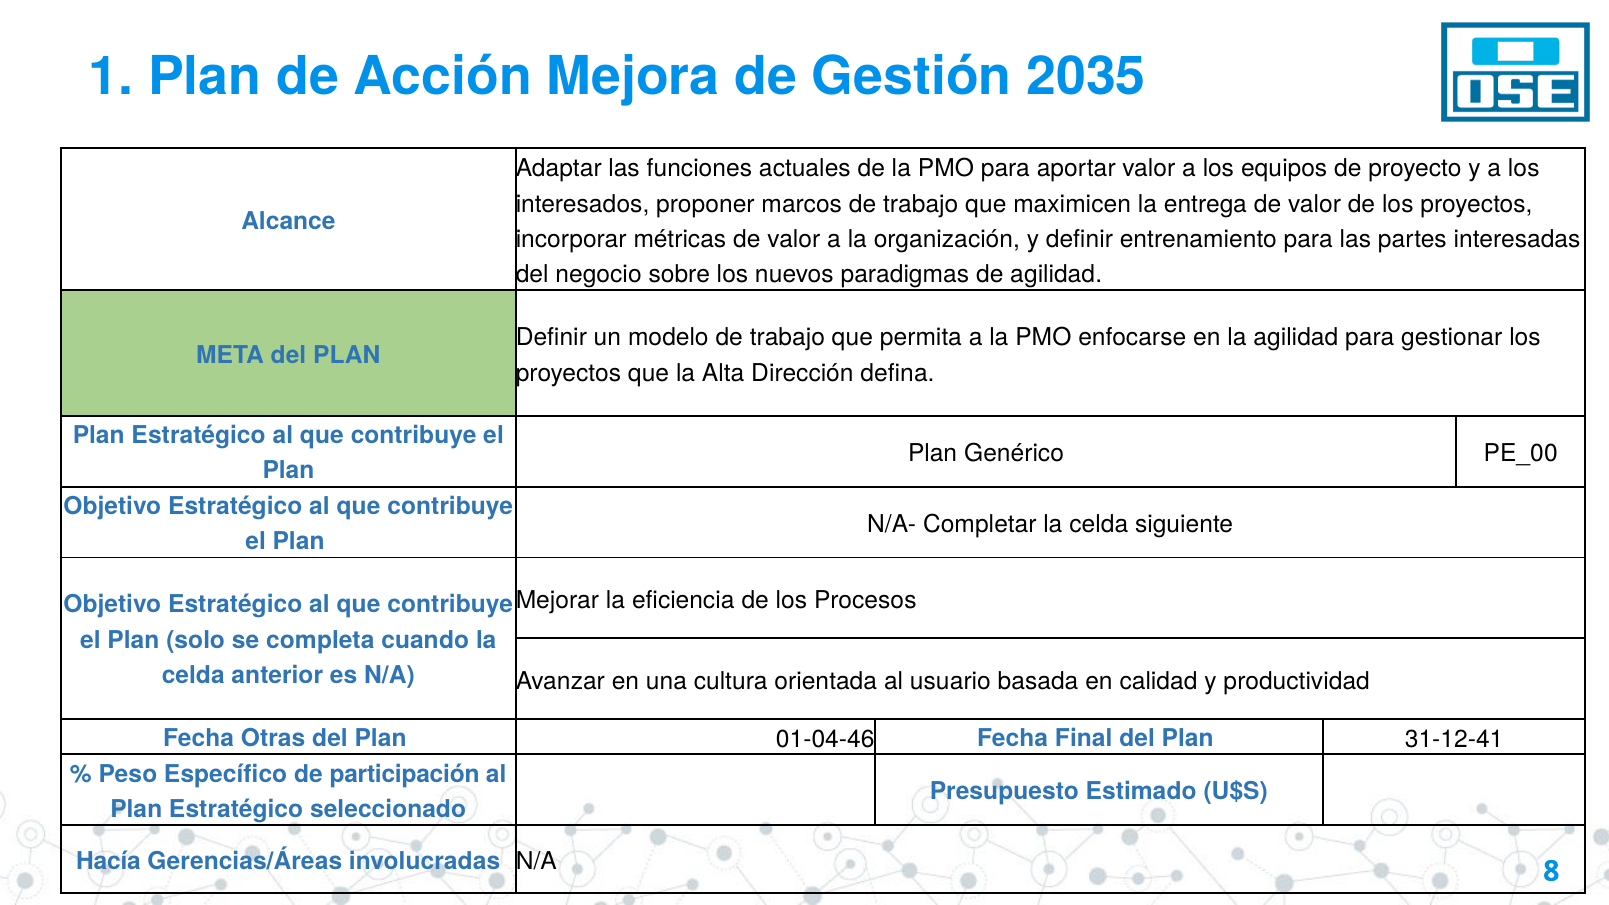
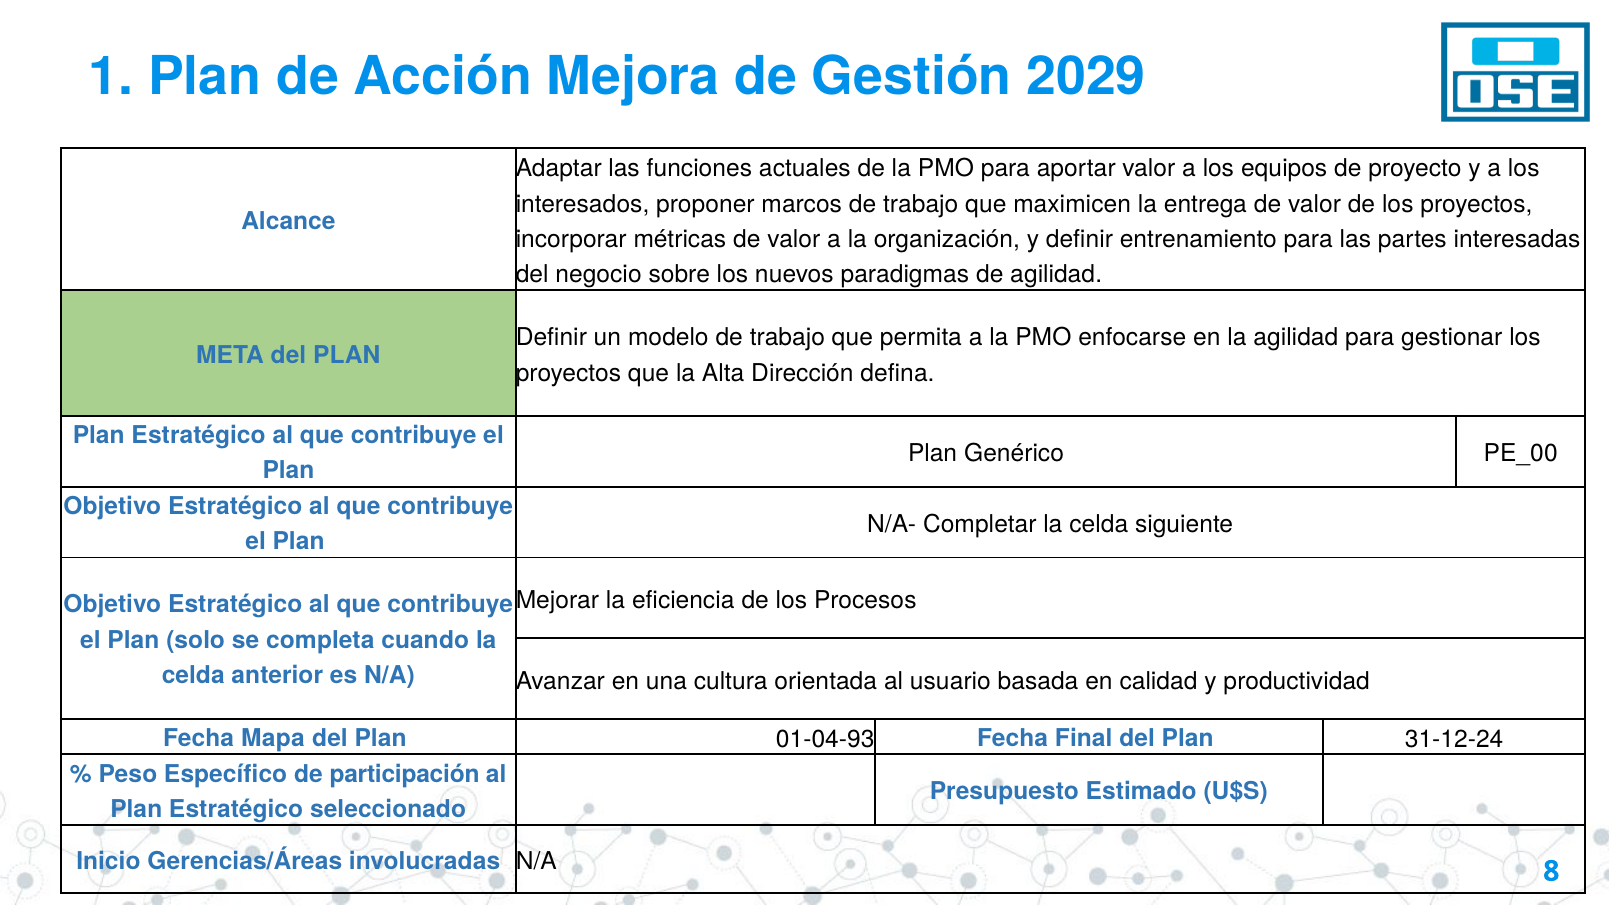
2035: 2035 -> 2029
Otras: Otras -> Mapa
01-04-46: 01-04-46 -> 01-04-93
31-12-41: 31-12-41 -> 31-12-24
Hacía: Hacía -> Inicio
